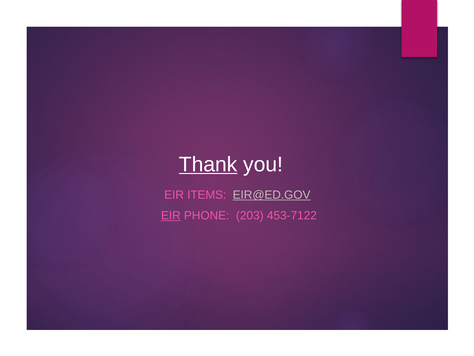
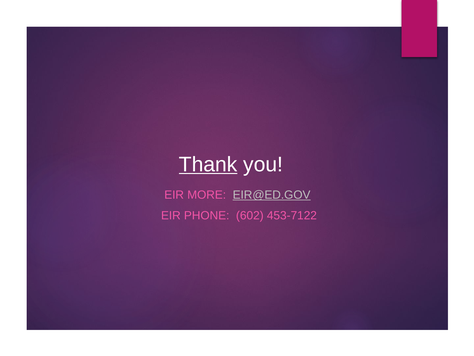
ITEMS: ITEMS -> MORE
EIR at (171, 215) underline: present -> none
203: 203 -> 602
